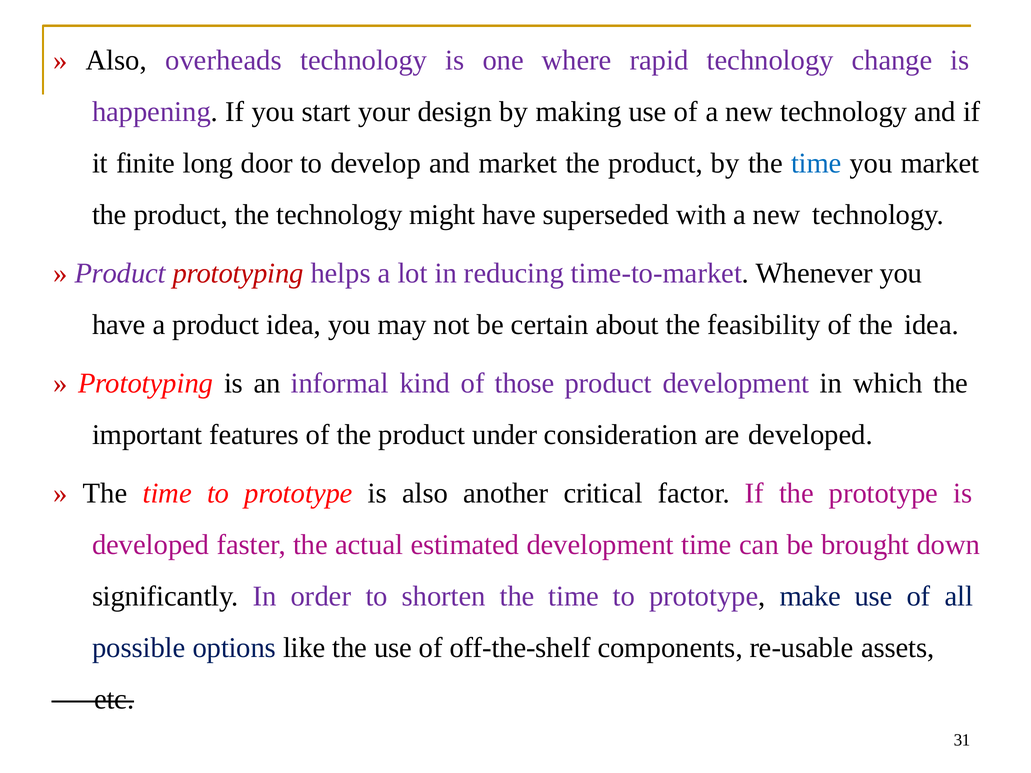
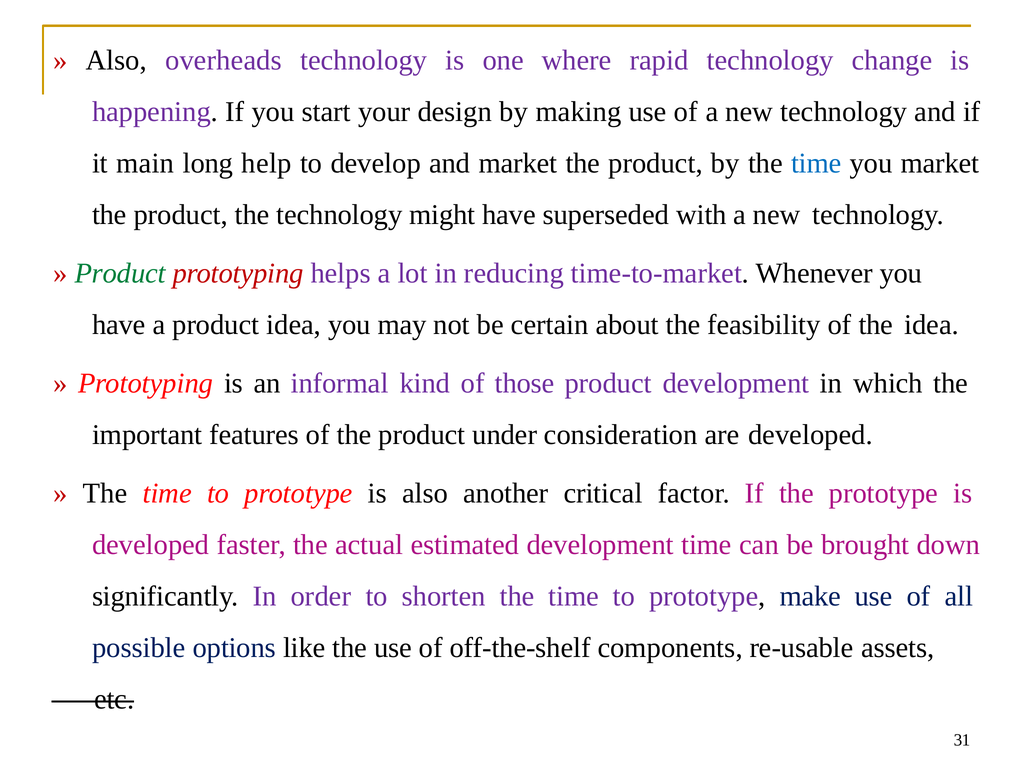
finite: finite -> main
door: door -> help
Product at (120, 273) colour: purple -> green
